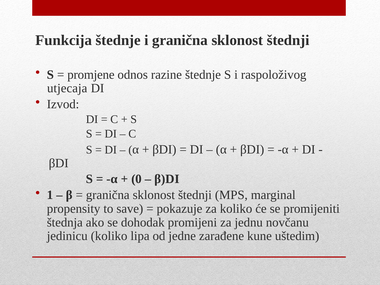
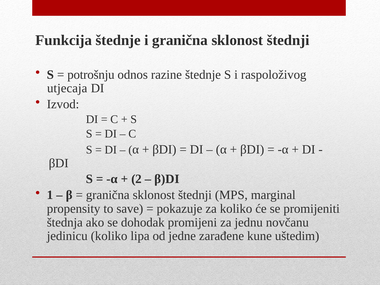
promjene: promjene -> potrošnju
0: 0 -> 2
